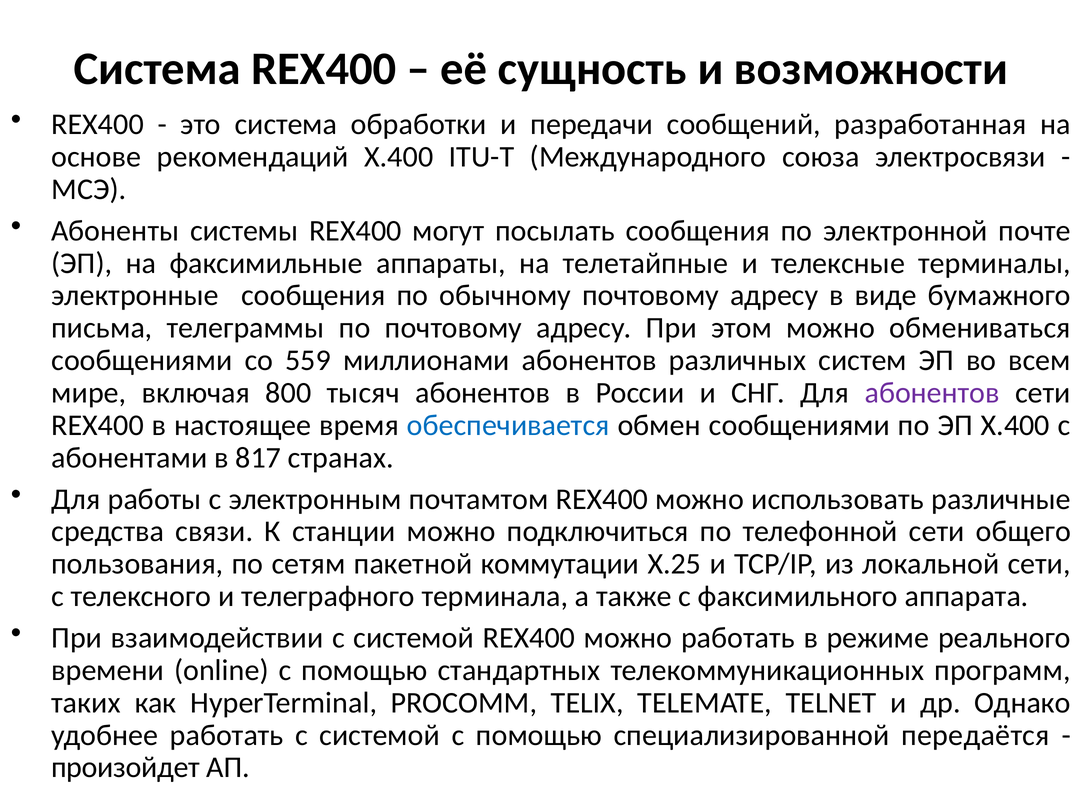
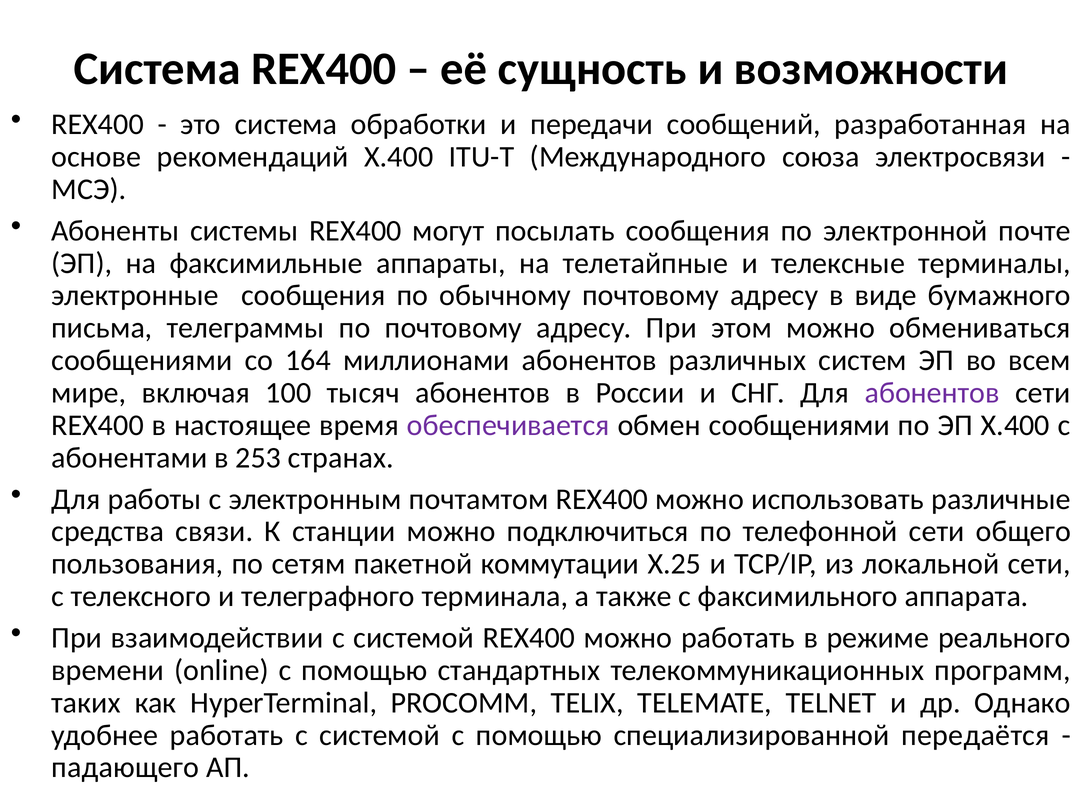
559: 559 -> 164
800: 800 -> 100
обеспечивается colour: blue -> purple
817: 817 -> 253
произойдет: произойдет -> падающего
